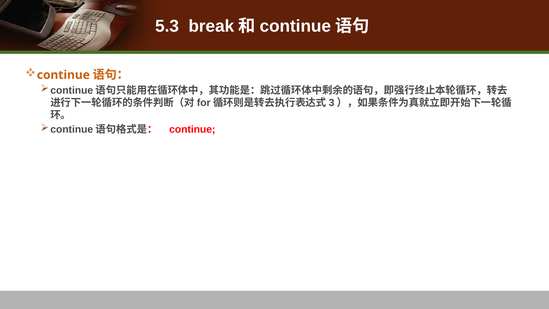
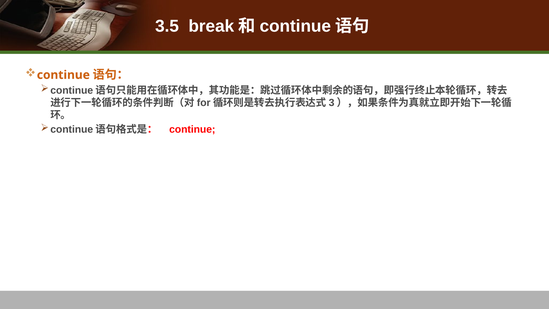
5.3: 5.3 -> 3.5
